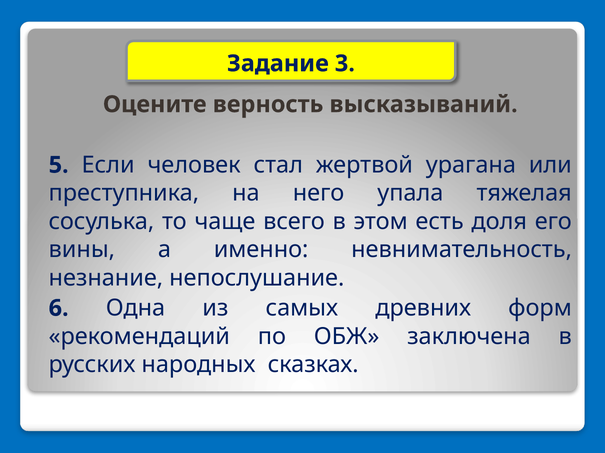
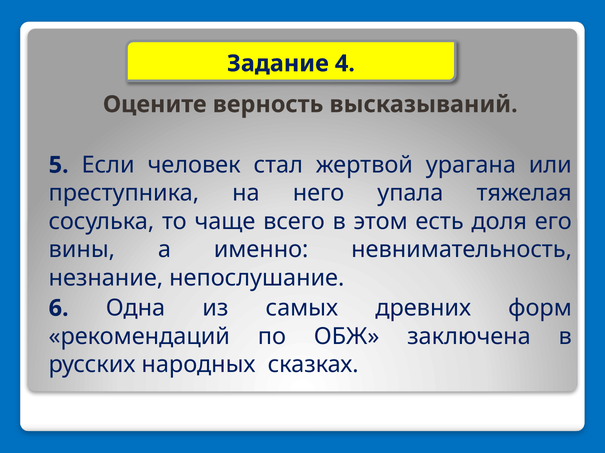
3: 3 -> 4
